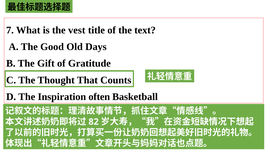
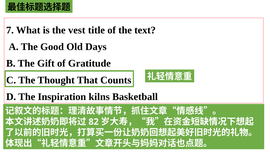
often: often -> kilns
